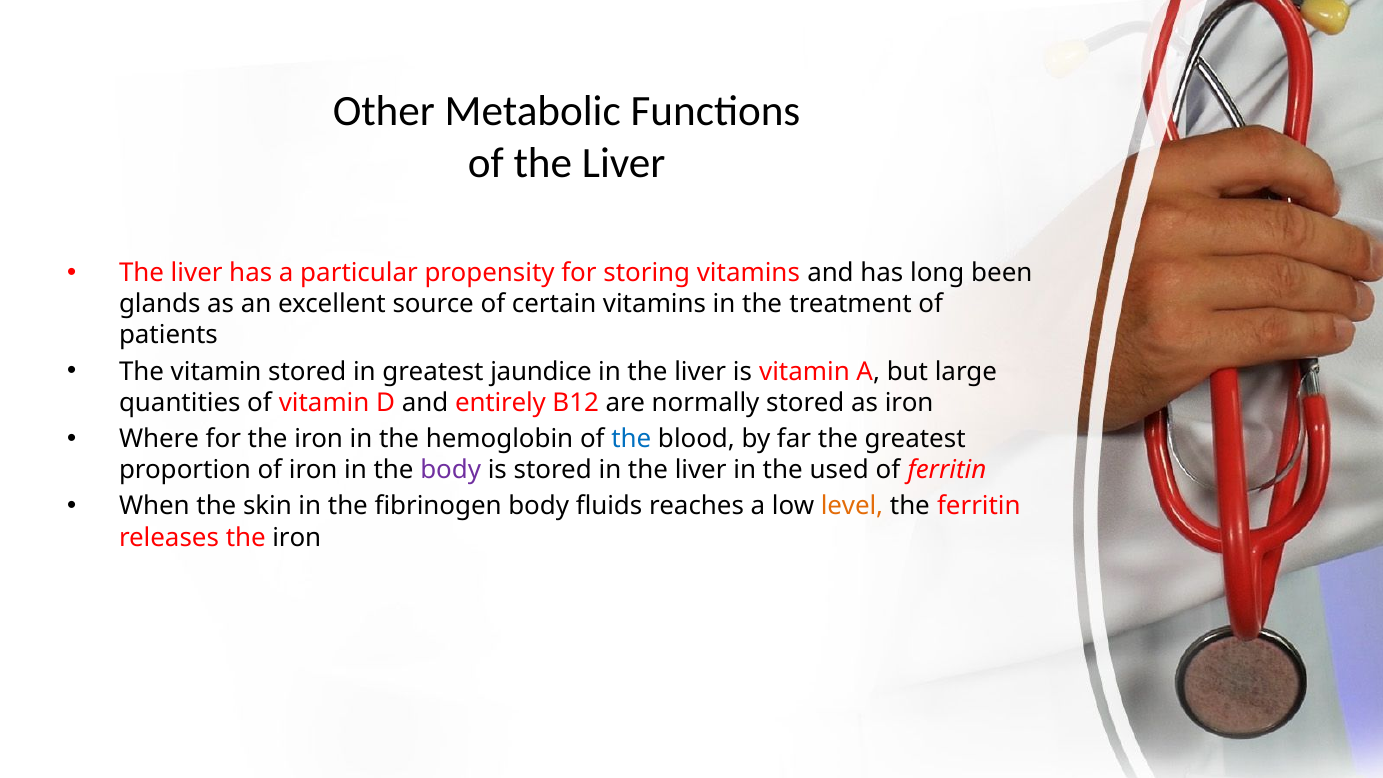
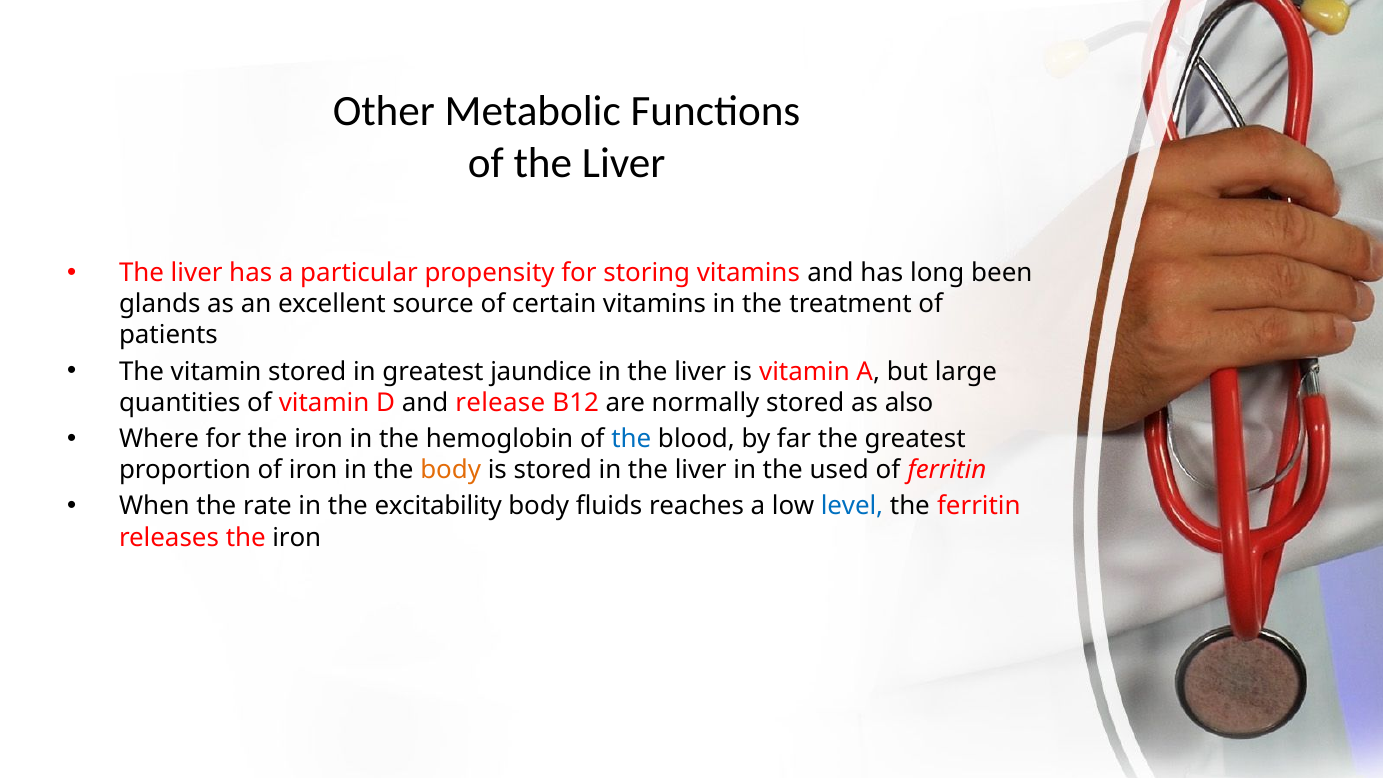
entirely: entirely -> release
as iron: iron -> also
body at (451, 470) colour: purple -> orange
skin: skin -> rate
fibrinogen: fibrinogen -> excitability
level colour: orange -> blue
